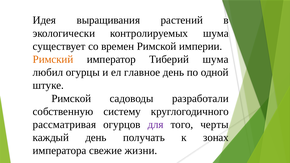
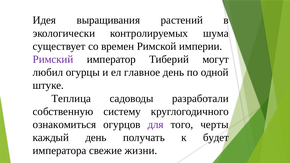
Римский colour: orange -> purple
Тиберий шума: шума -> могут
Римской at (71, 99): Римской -> Теплица
рассматривая: рассматривая -> ознакомиться
зонах: зонах -> будет
